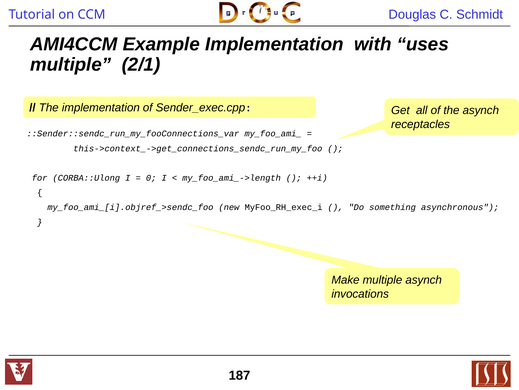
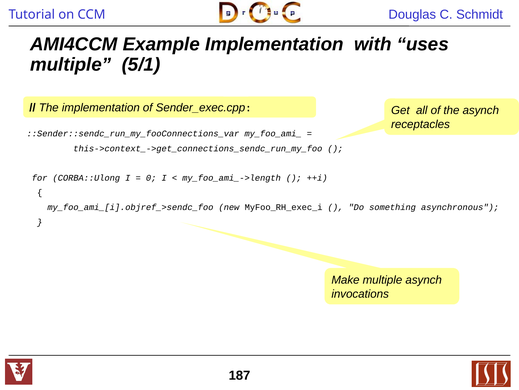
2/1: 2/1 -> 5/1
